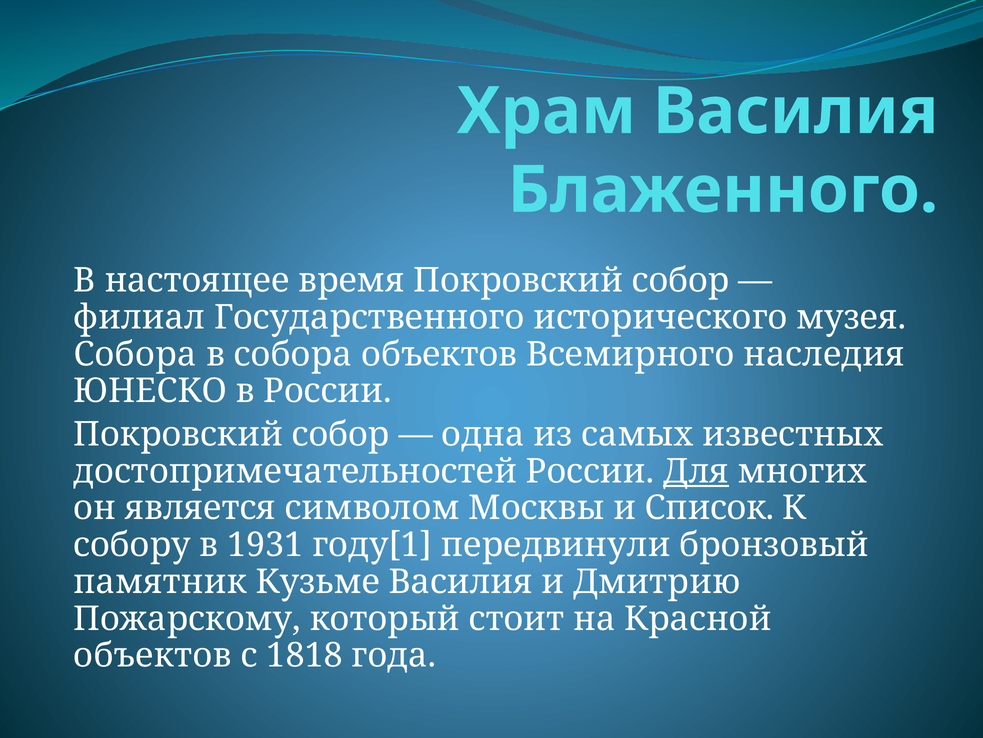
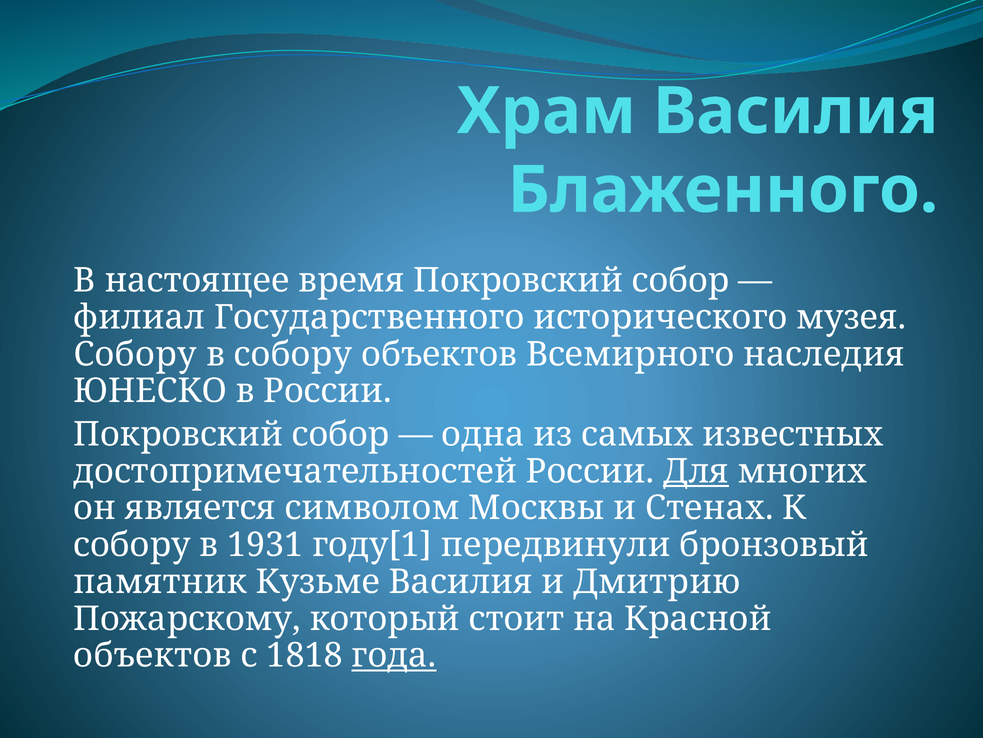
Собора at (135, 354): Собора -> Собору
в собора: собора -> собору
Список: Список -> Стенах
года underline: none -> present
